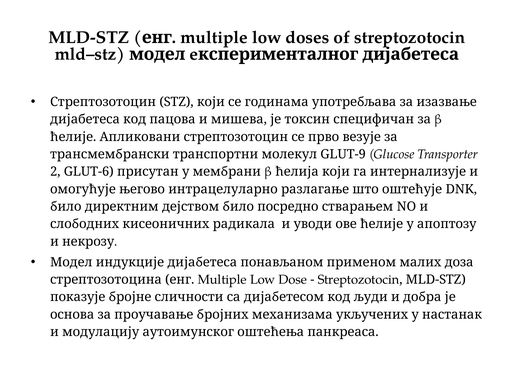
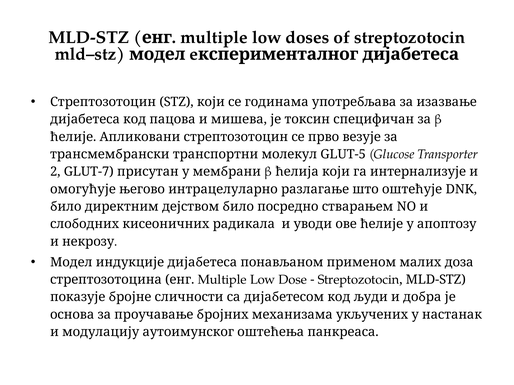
GLUT-9: GLUT-9 -> GLUT-5
GLUT-6: GLUT-6 -> GLUT-7
